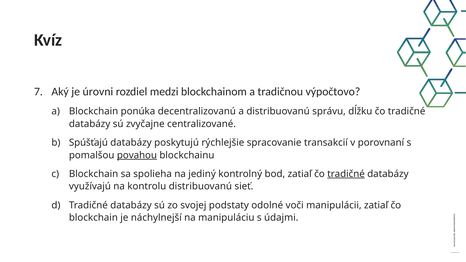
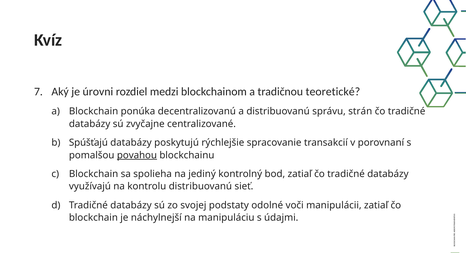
výpočtovo: výpočtovo -> teoretické
dĺžku: dĺžku -> strán
tradičné at (346, 174) underline: present -> none
